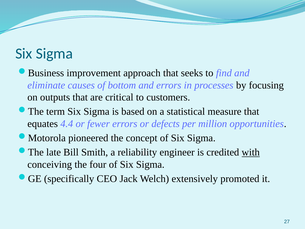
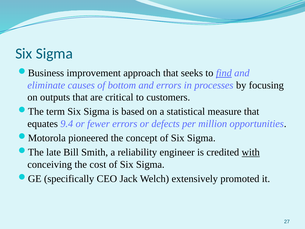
find underline: none -> present
4.4: 4.4 -> 9.4
four: four -> cost
